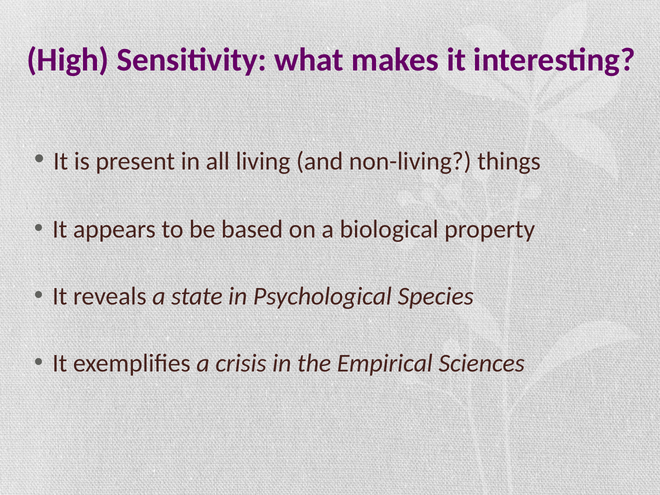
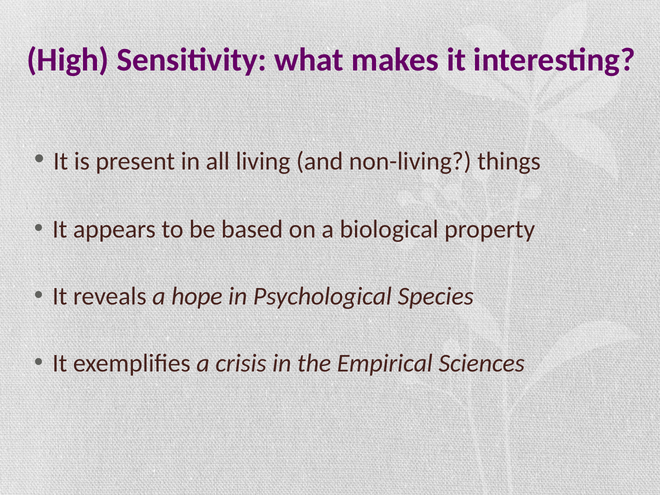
state: state -> hope
